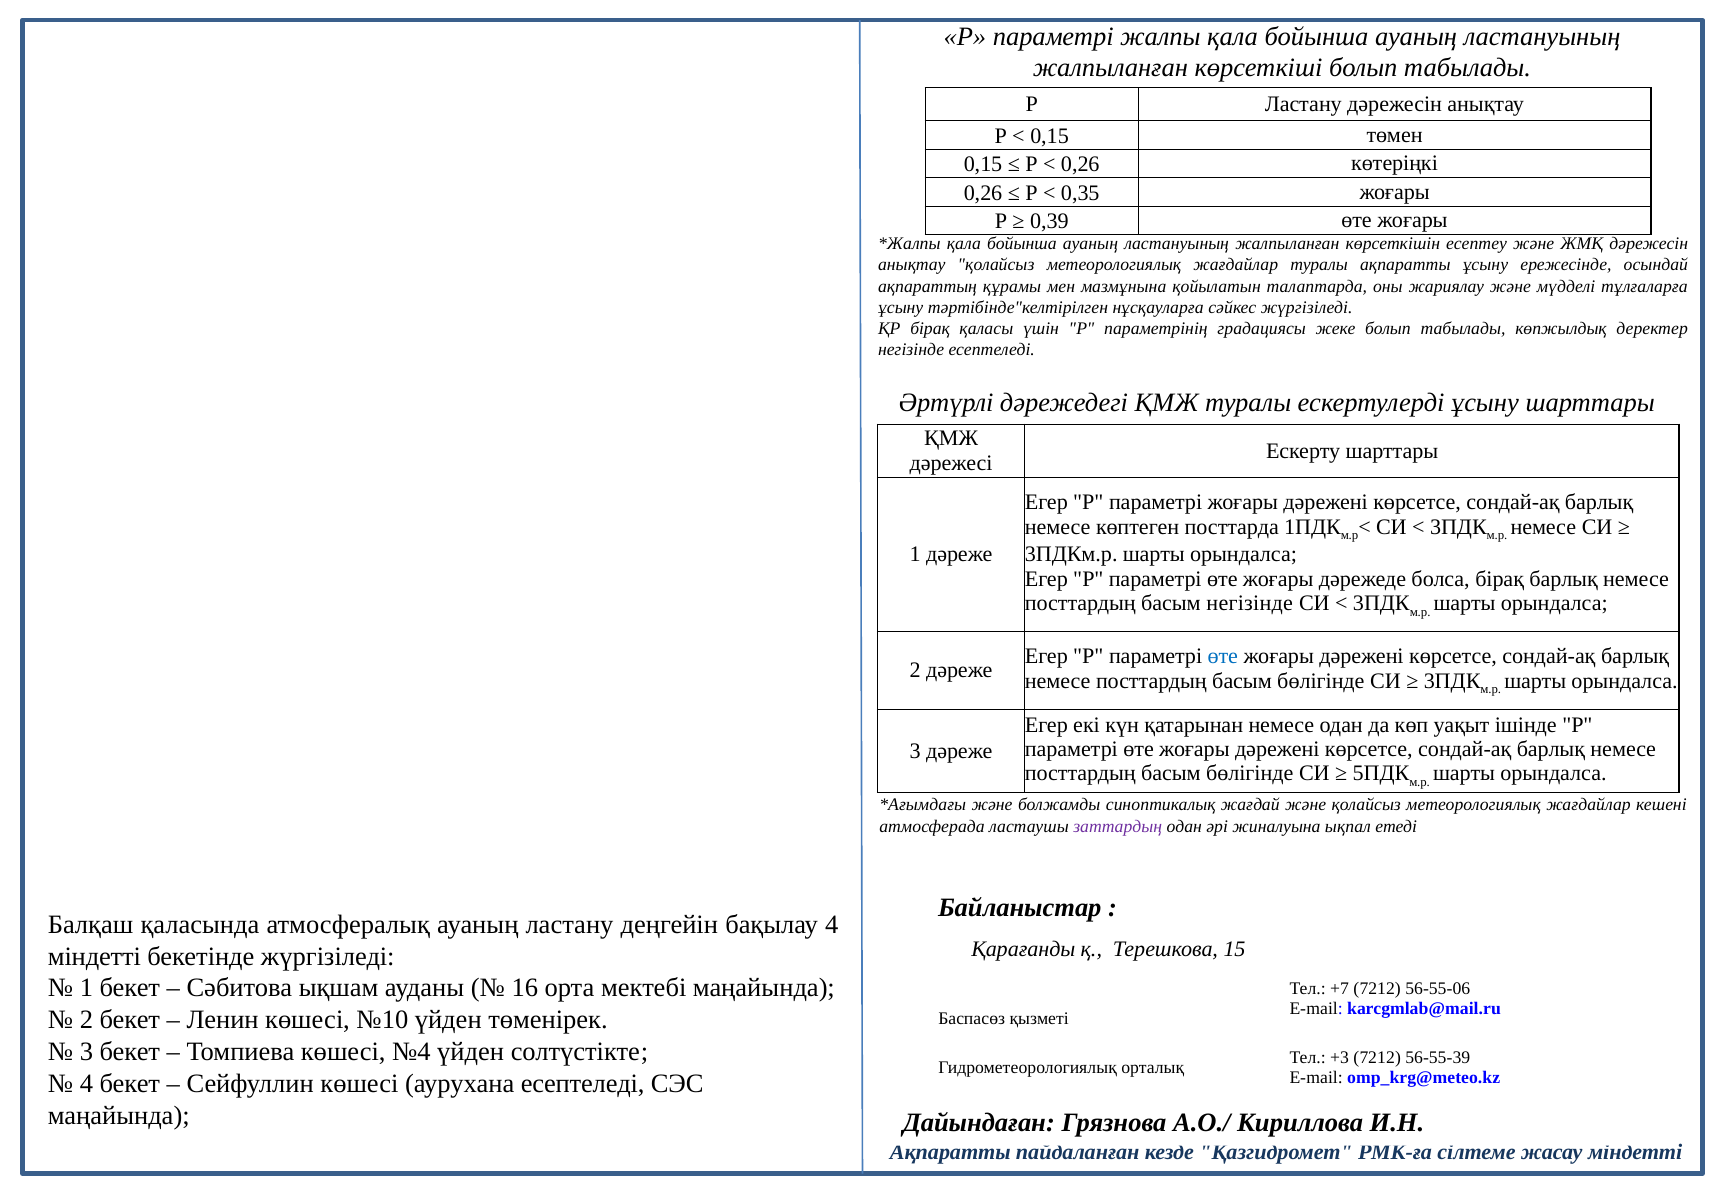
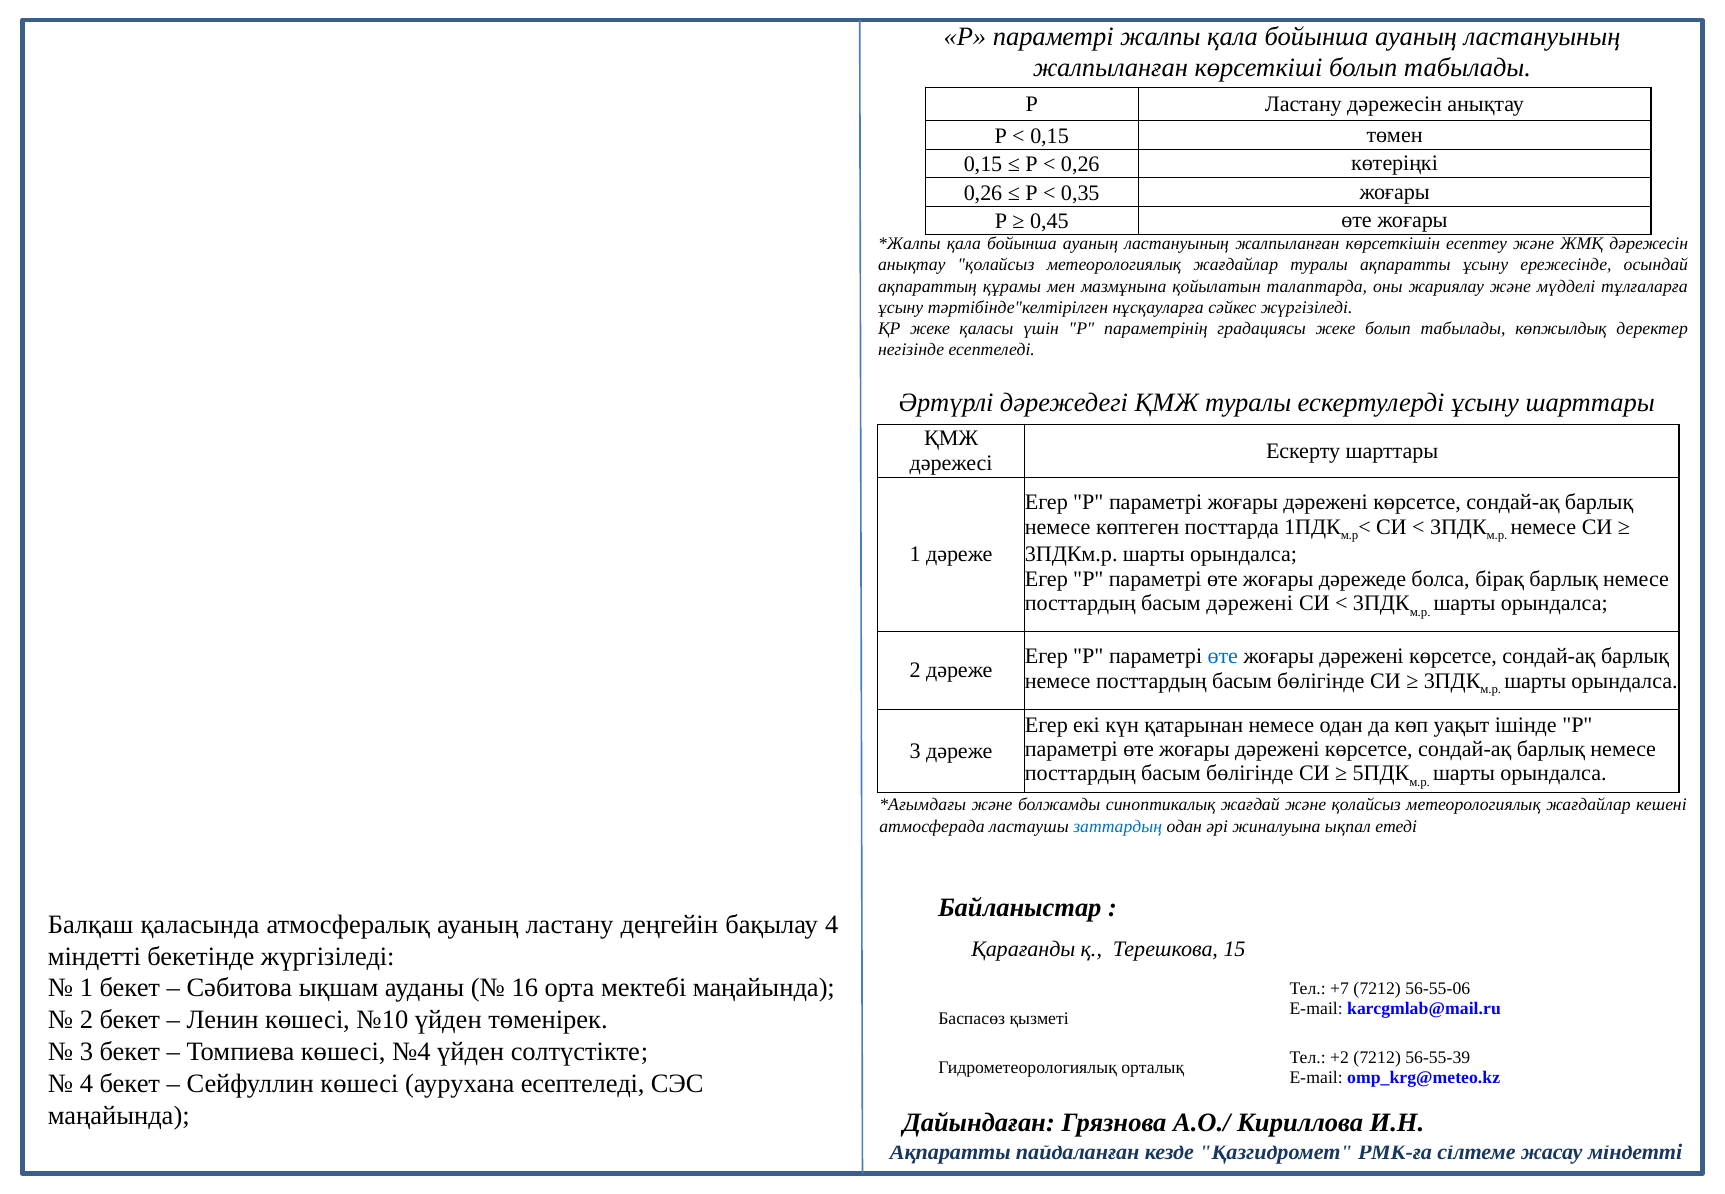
0,39: 0,39 -> 0,45
ҚР бірақ: бірақ -> жеке
басым негізінде: негізінде -> дәрежені
заттардың colour: purple -> blue
+3: +3 -> +2
